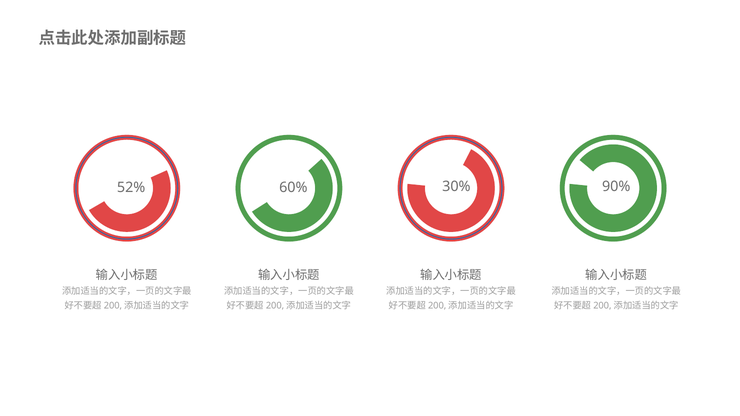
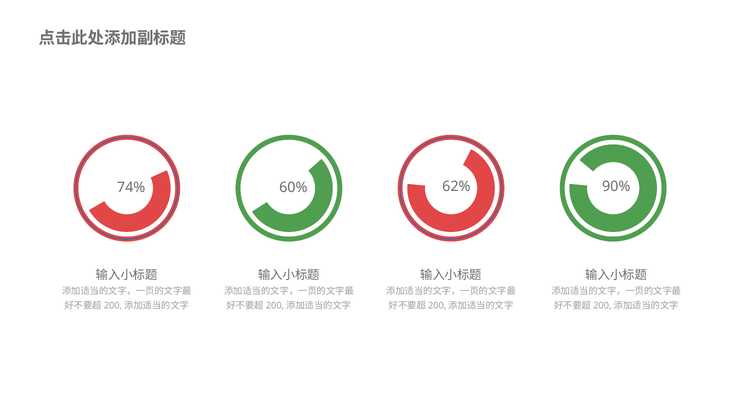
52%: 52% -> 74%
30%: 30% -> 62%
